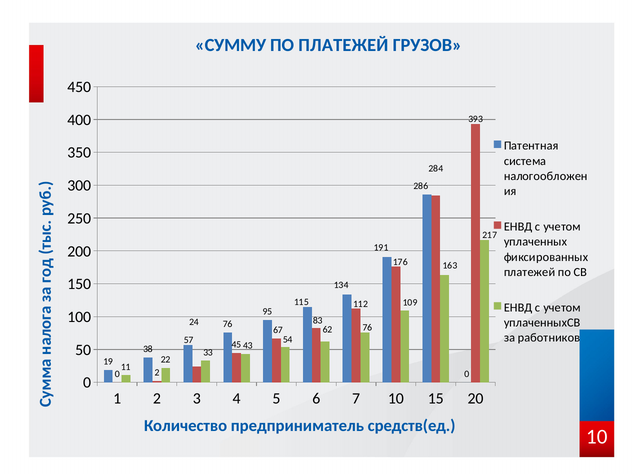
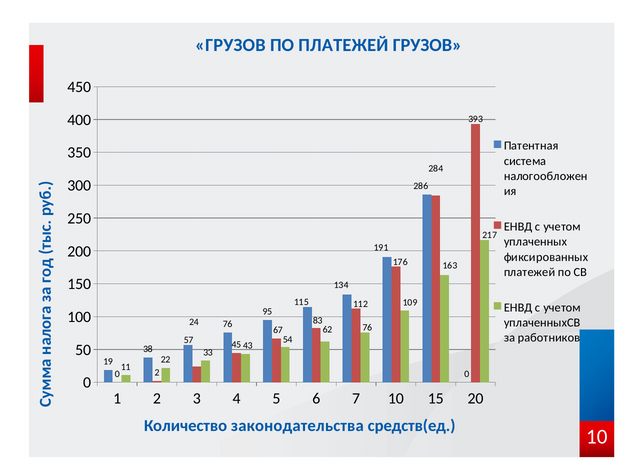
СУММУ at (231, 45): СУММУ -> ГРУЗОВ
предприниматель: предприниматель -> законодательства
